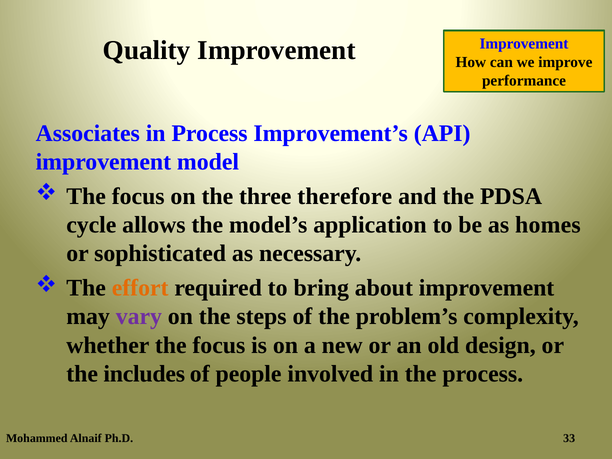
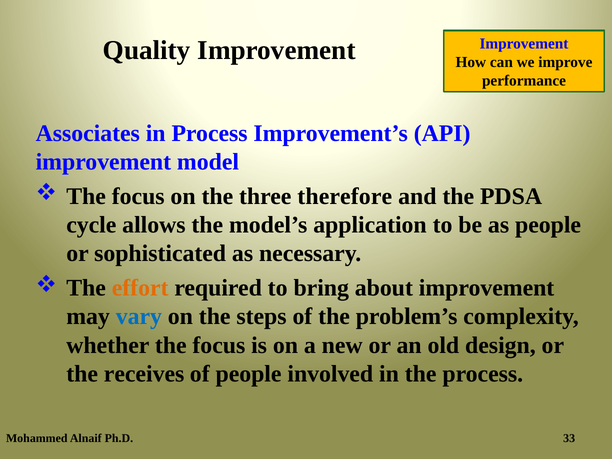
as homes: homes -> people
vary colour: purple -> blue
includes: includes -> receives
